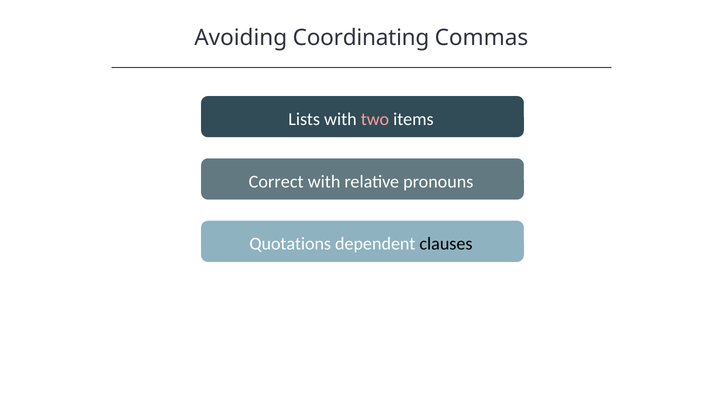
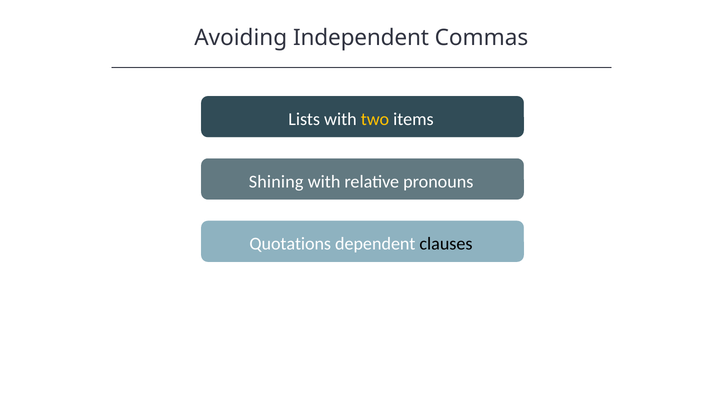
Coordinating: Coordinating -> Independent
two colour: pink -> yellow
Correct: Correct -> Shining
